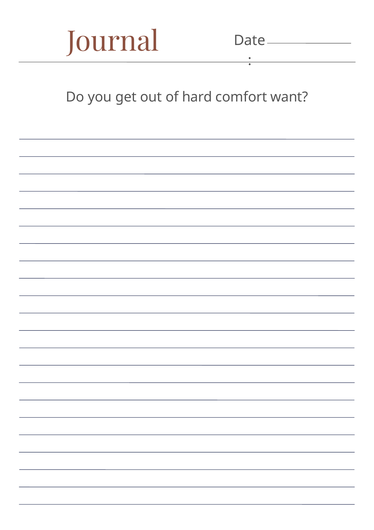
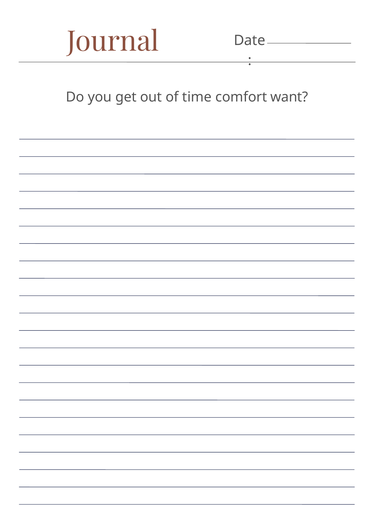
hard: hard -> time
